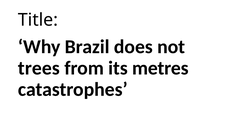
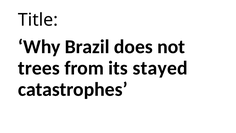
metres: metres -> stayed
